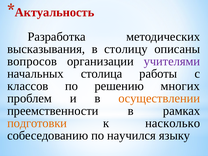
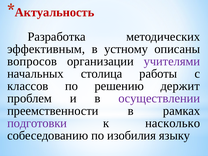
высказывания: высказывания -> эффективным
столицу: столицу -> устному
многих: многих -> держит
осуществлении colour: orange -> purple
подготовки colour: orange -> purple
научился: научился -> изобилия
